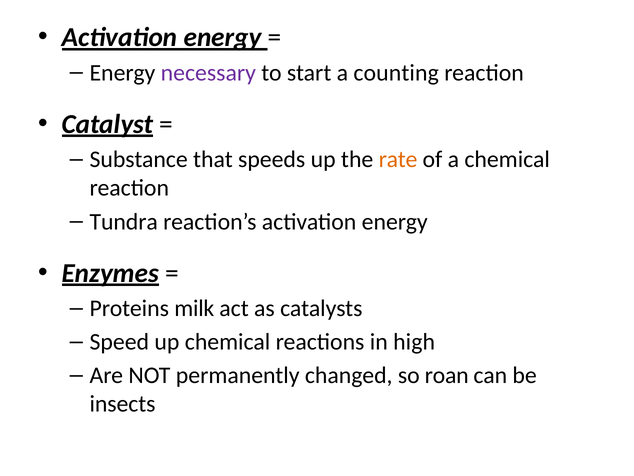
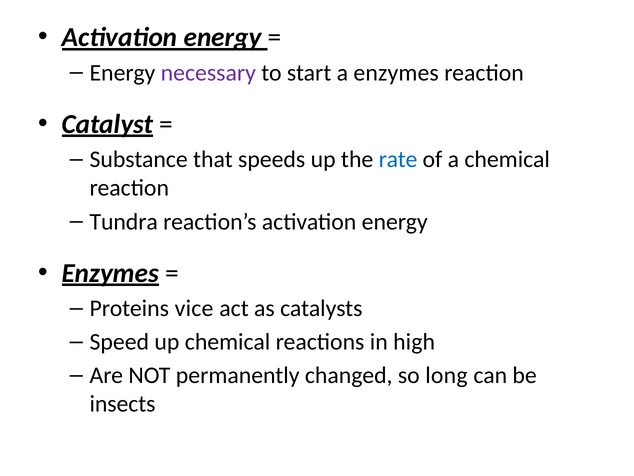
a counting: counting -> enzymes
rate colour: orange -> blue
milk: milk -> vice
roan: roan -> long
